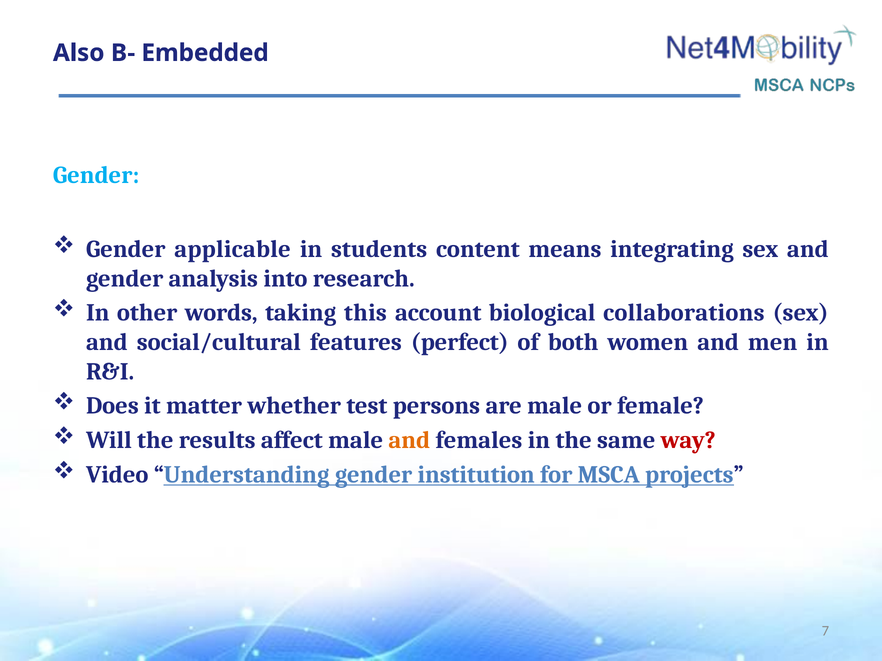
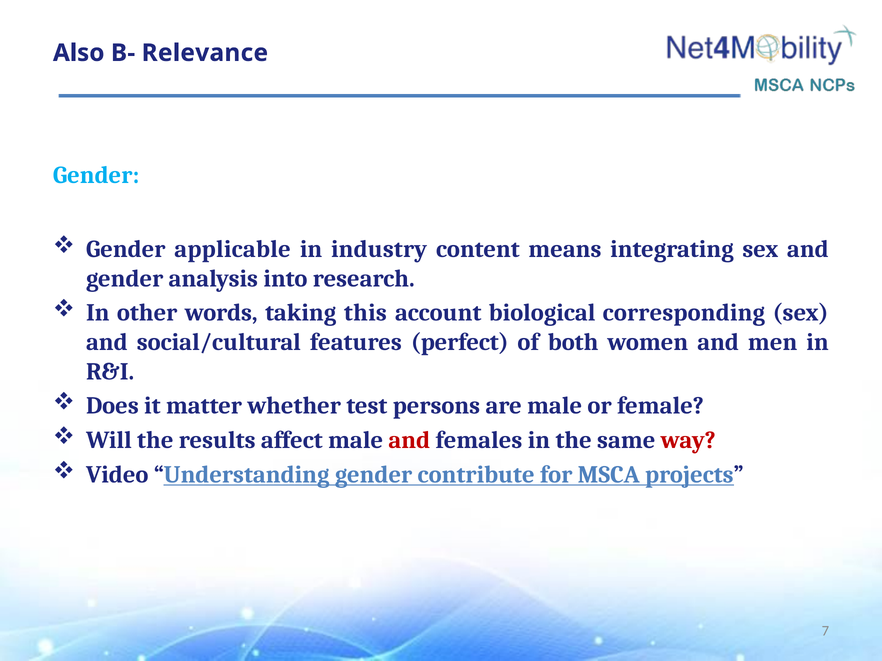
Embedded: Embedded -> Relevance
students: students -> industry
collaborations: collaborations -> corresponding
and at (409, 440) colour: orange -> red
institution: institution -> contribute
